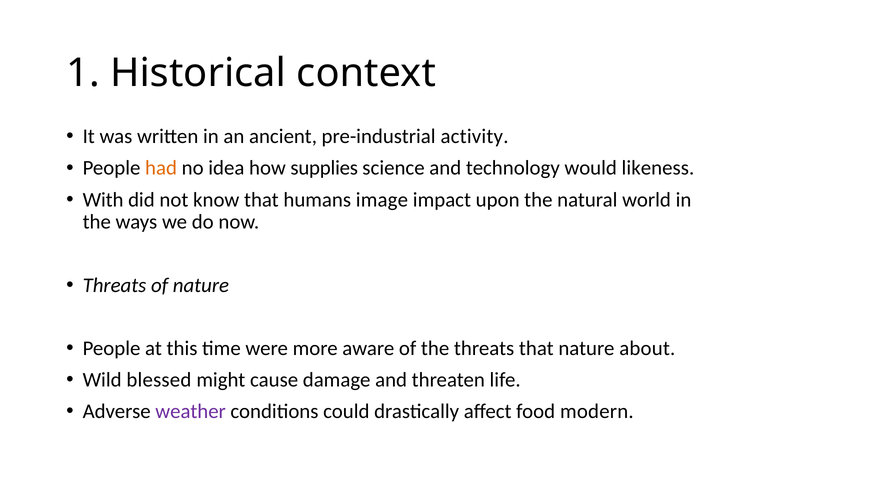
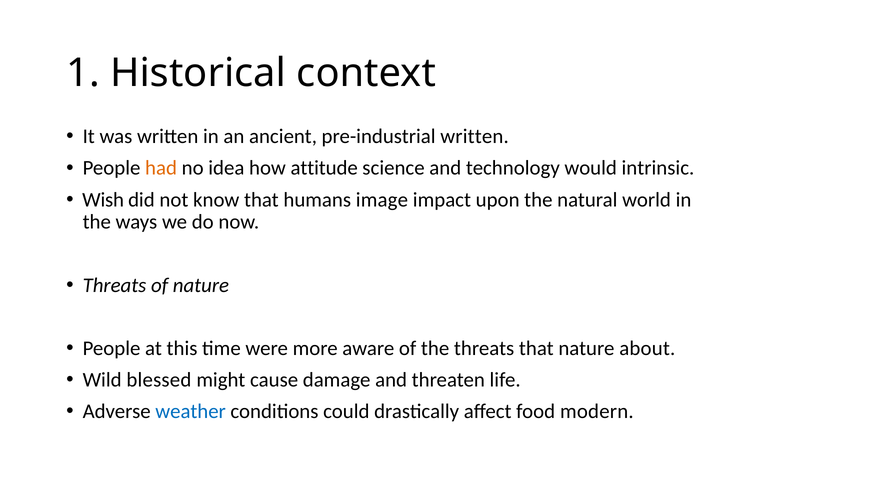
pre-industrial activity: activity -> written
supplies: supplies -> attitude
likeness: likeness -> intrinsic
With: With -> Wish
weather colour: purple -> blue
